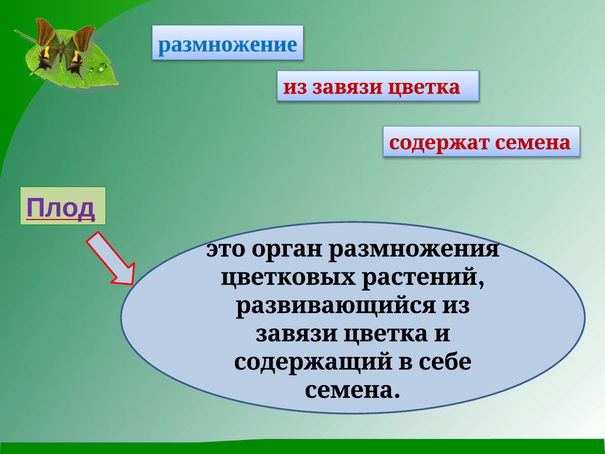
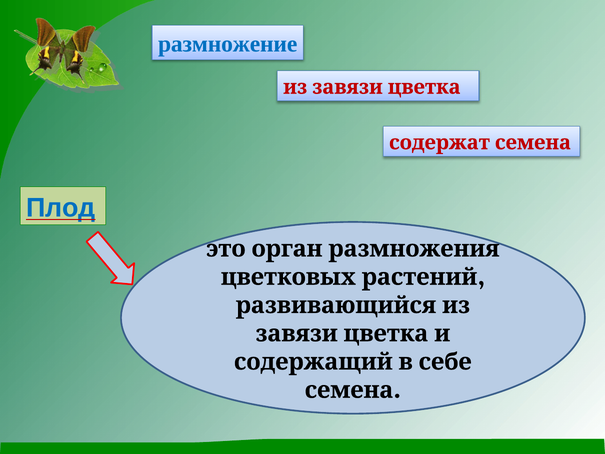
Плод colour: purple -> blue
